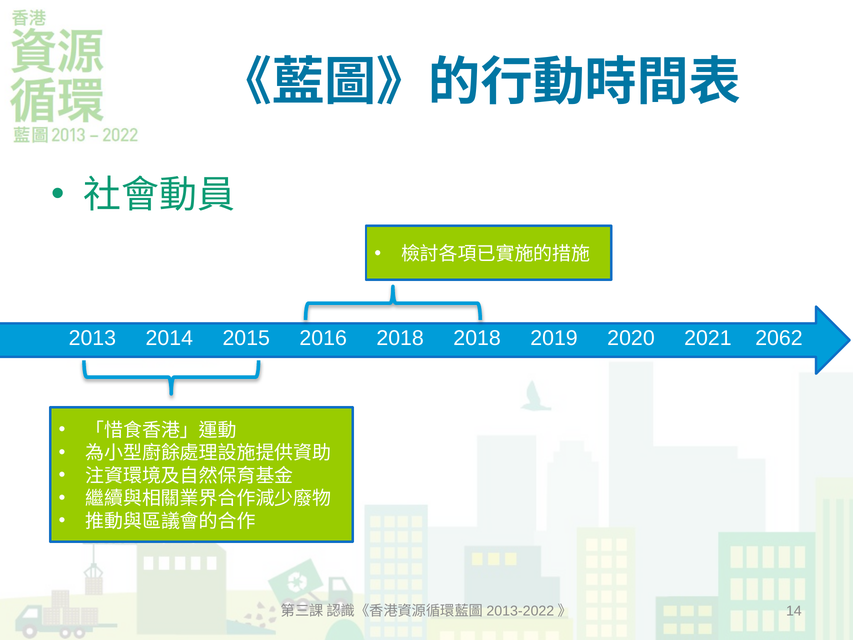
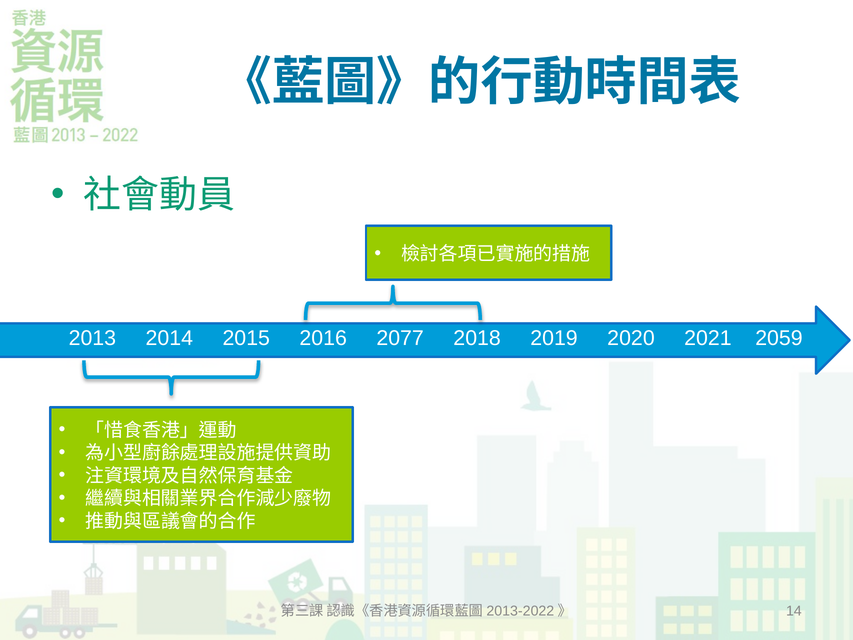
2016 2018: 2018 -> 2077
2062: 2062 -> 2059
